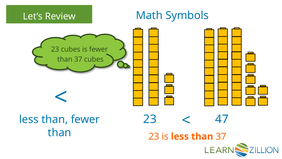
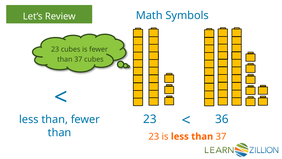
47: 47 -> 36
